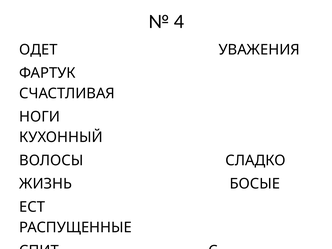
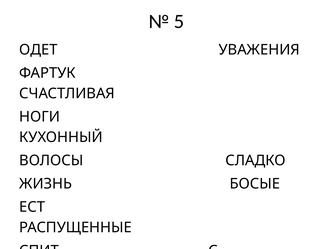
4: 4 -> 5
